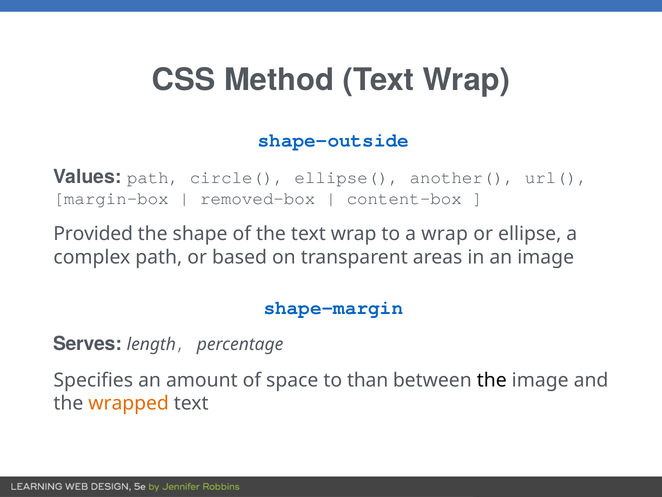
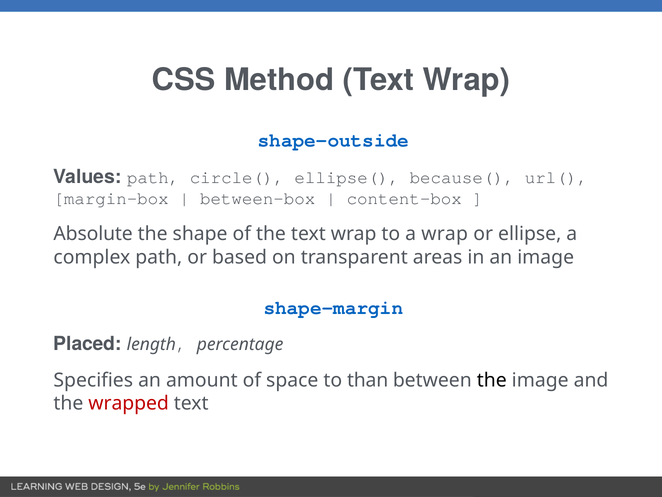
another(: another( -> because(
removed-box: removed-box -> between-box
Provided: Provided -> Absolute
Serves: Serves -> Placed
wrapped colour: orange -> red
